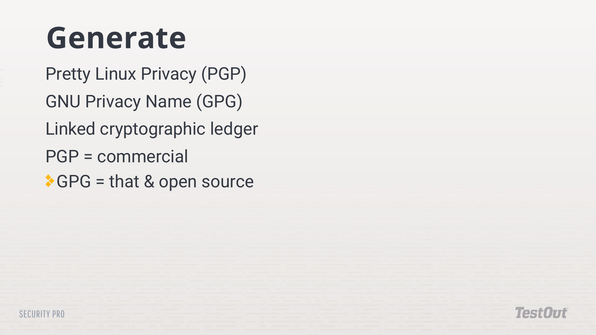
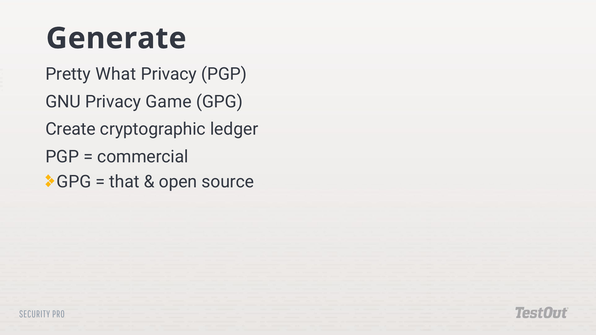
Linux: Linux -> What
Name: Name -> Game
Linked: Linked -> Create
